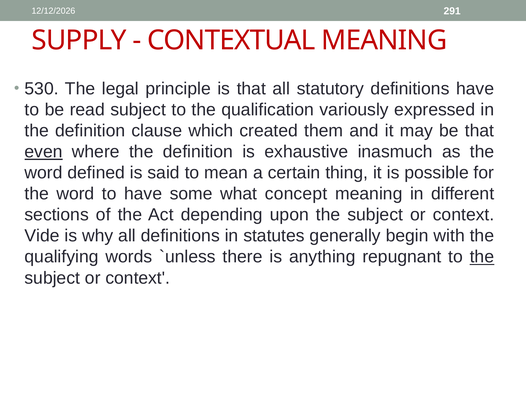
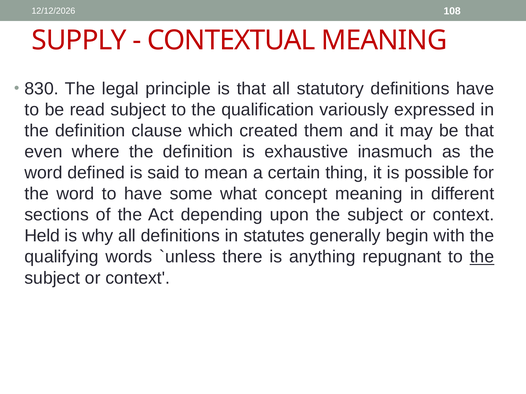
291: 291 -> 108
530: 530 -> 830
even underline: present -> none
Vide: Vide -> Held
